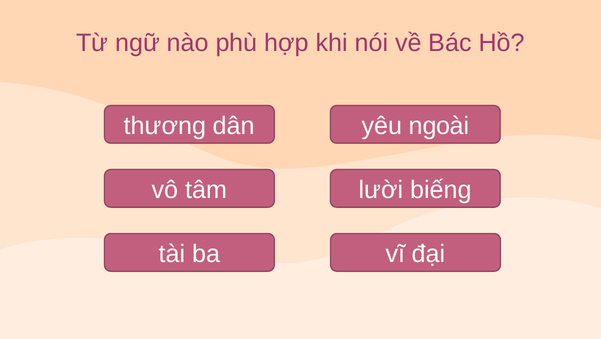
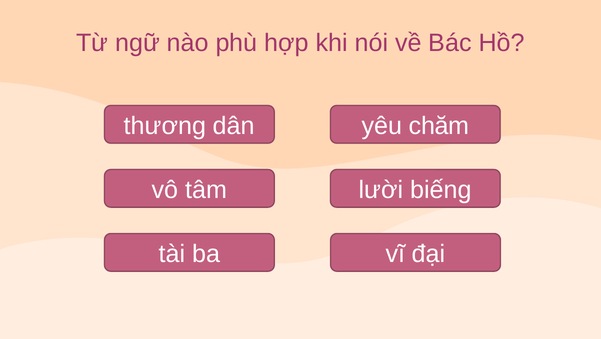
ngoài: ngoài -> chăm
